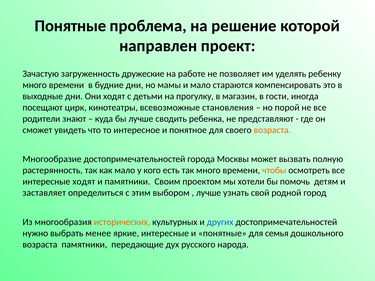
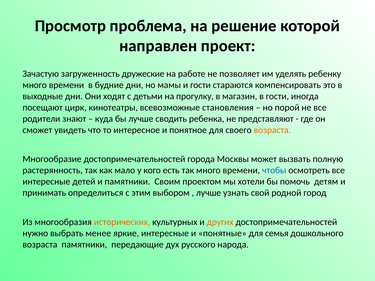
Понятные at (70, 26): Понятные -> Просмотр
и мало: мало -> гости
чтобы colour: orange -> blue
интересные ходят: ходят -> детей
заставляет: заставляет -> принимать
других colour: blue -> orange
